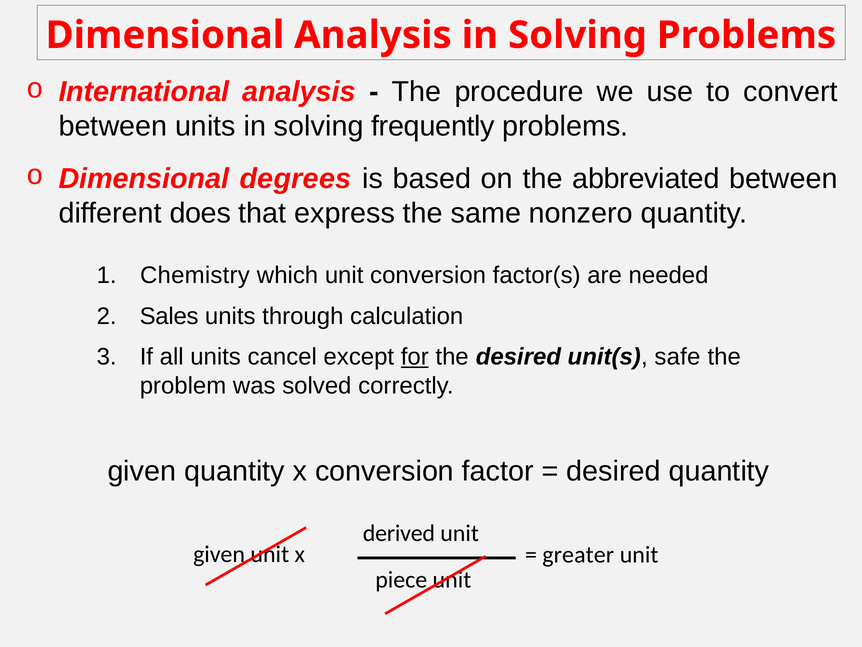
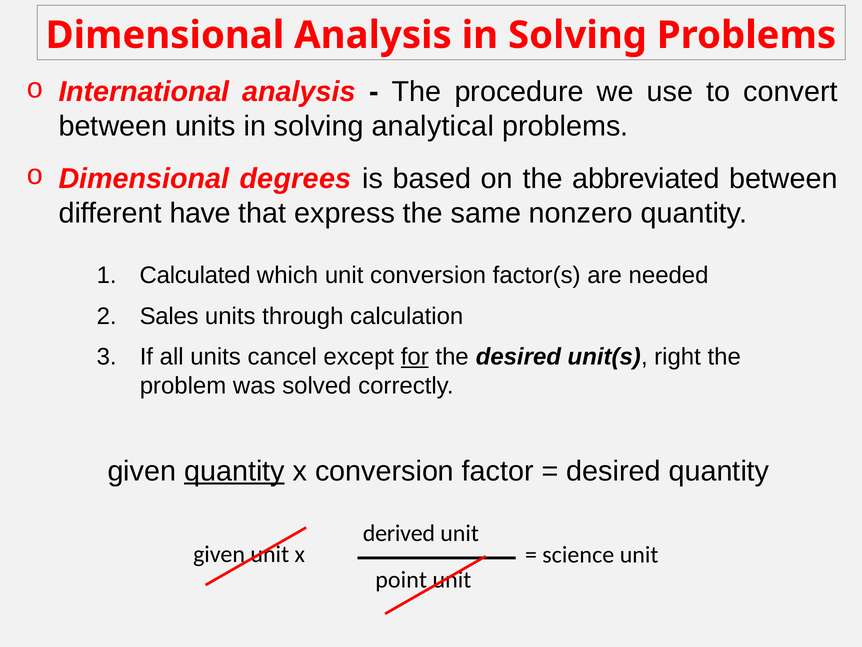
frequently: frequently -> analytical
does: does -> have
Chemistry: Chemistry -> Calculated
safe: safe -> right
quantity at (234, 471) underline: none -> present
greater: greater -> science
piece: piece -> point
